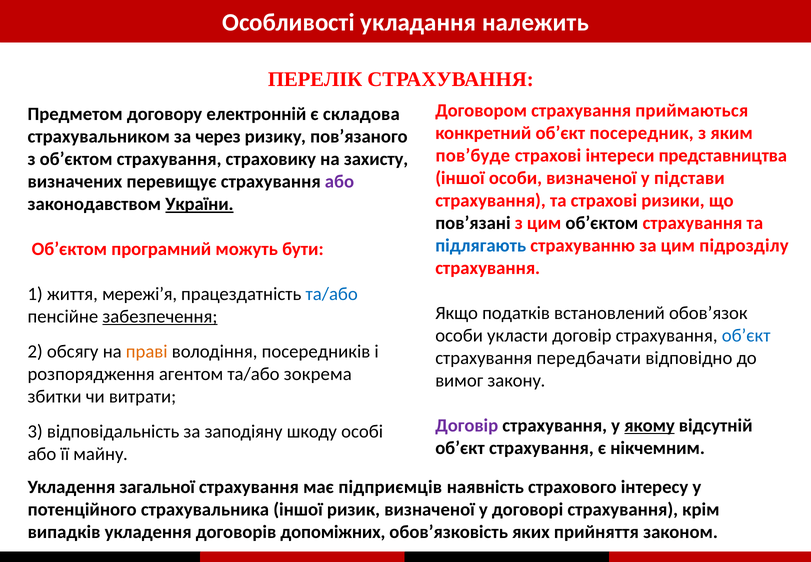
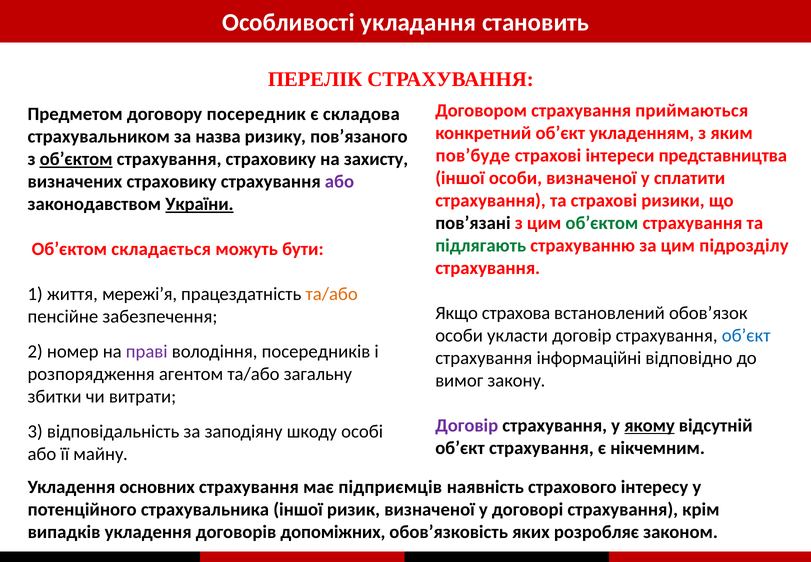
належить: належить -> становить
електронній: електронній -> посередник
посередник: посередник -> укладенням
через: через -> назва
об’єктом at (76, 159) underline: none -> present
підстави: підстави -> сплатити
визначених перевищує: перевищує -> страховику
об’єктом at (602, 223) colour: black -> green
підлягають colour: blue -> green
програмний: програмний -> складається
та/або at (332, 294) colour: blue -> orange
податків: податків -> страхова
забезпечення underline: present -> none
обсягу: обсягу -> номер
праві colour: orange -> purple
передбачати: передбачати -> інформаційні
зокрема: зокрема -> загальну
загальної: загальної -> основних
прийняття: прийняття -> розробляє
